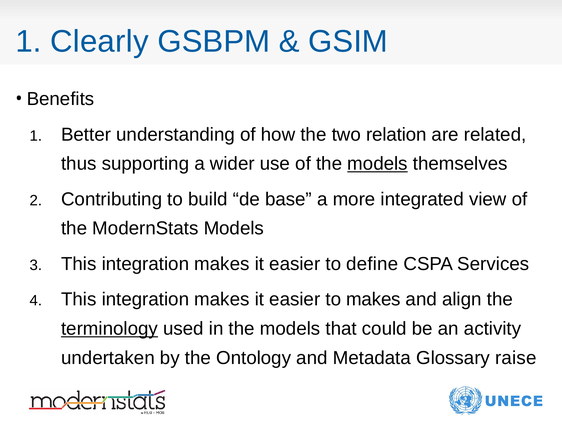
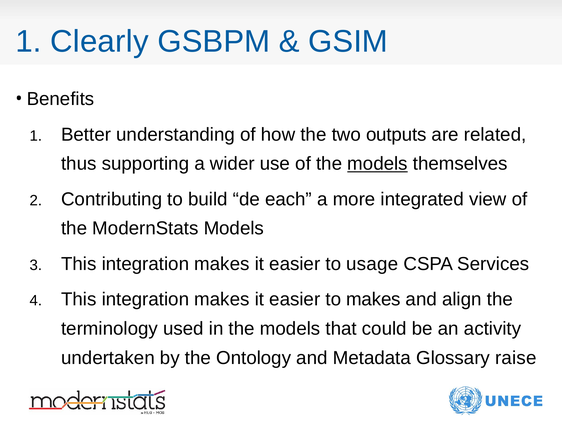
relation: relation -> outputs
base: base -> each
define: define -> usage
terminology underline: present -> none
